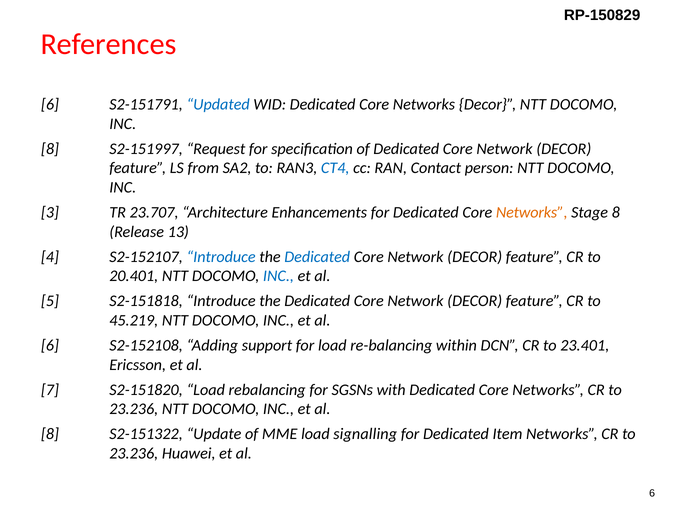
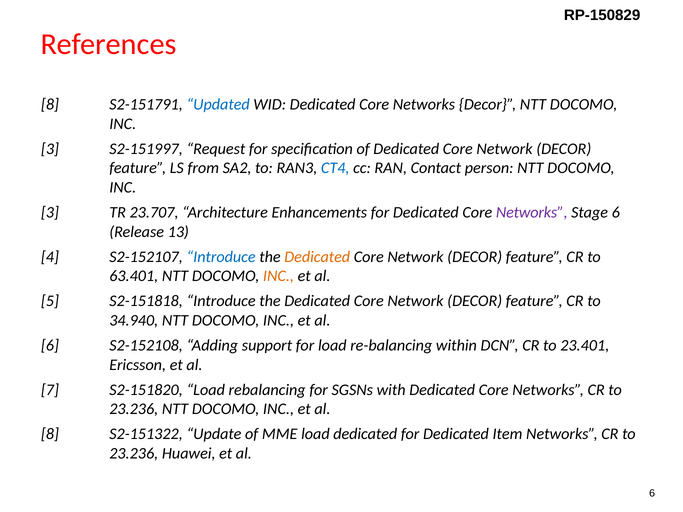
6 at (50, 104): 6 -> 8
8 at (50, 149): 8 -> 3
Networks at (532, 213) colour: orange -> purple
Stage 8: 8 -> 6
Dedicated at (317, 257) colour: blue -> orange
20.401: 20.401 -> 63.401
INC at (278, 276) colour: blue -> orange
45.219: 45.219 -> 34.940
load signalling: signalling -> dedicated
